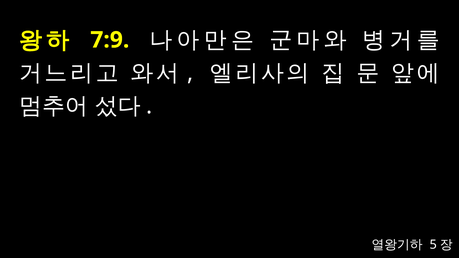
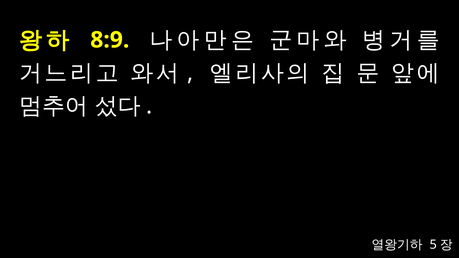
7:9: 7:9 -> 8:9
